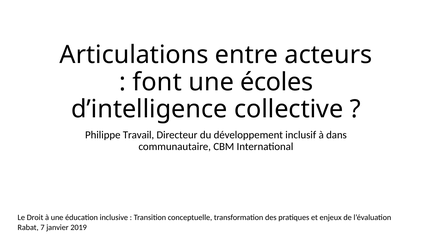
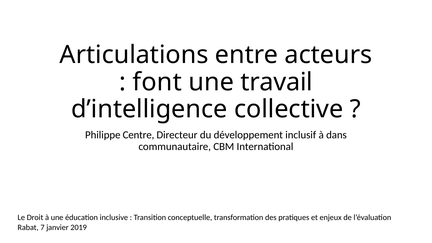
écoles: écoles -> travail
Travail: Travail -> Centre
